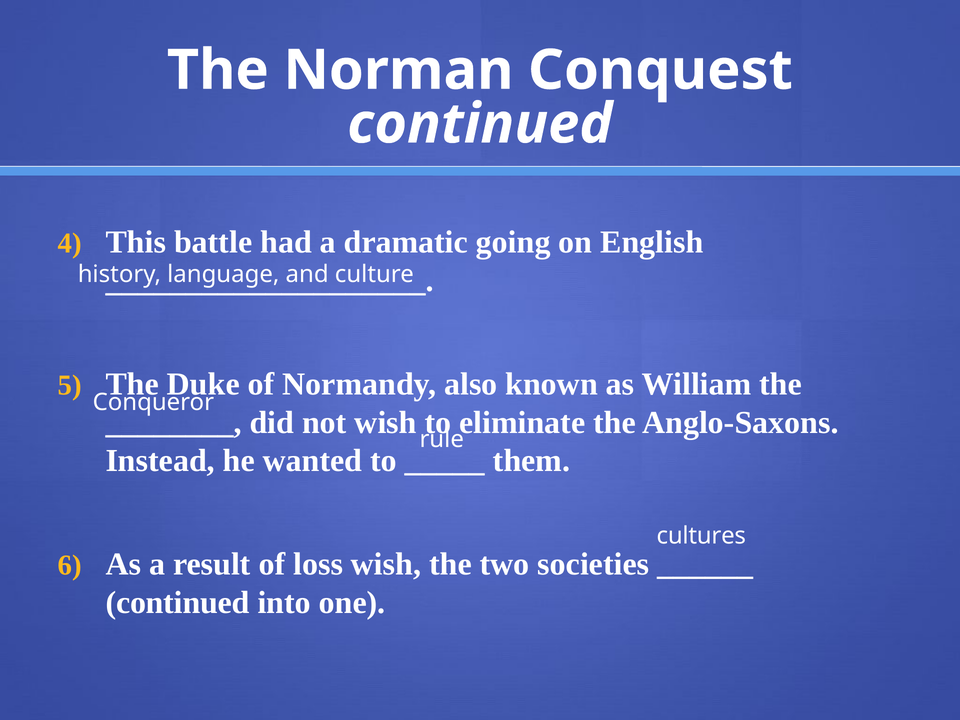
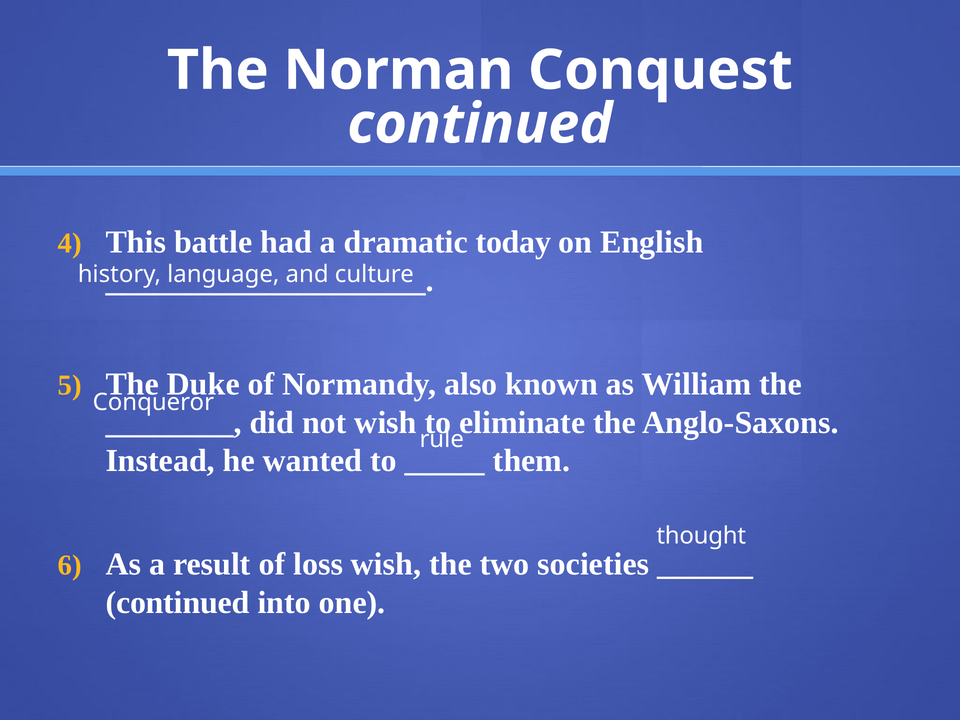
going: going -> today
cultures: cultures -> thought
